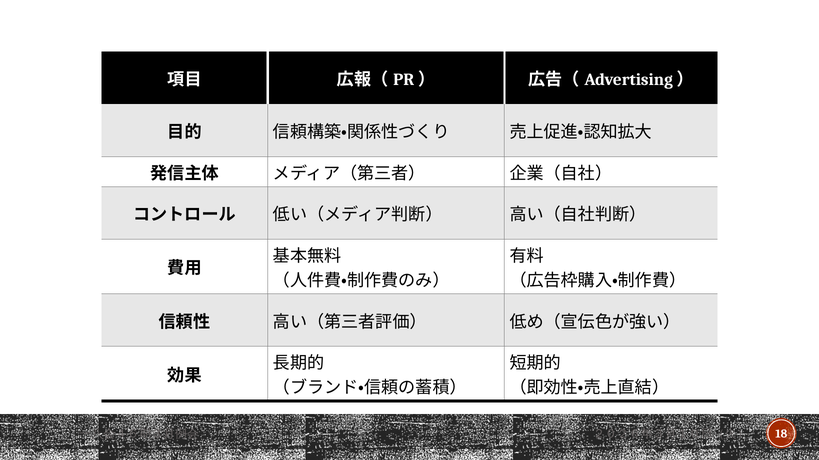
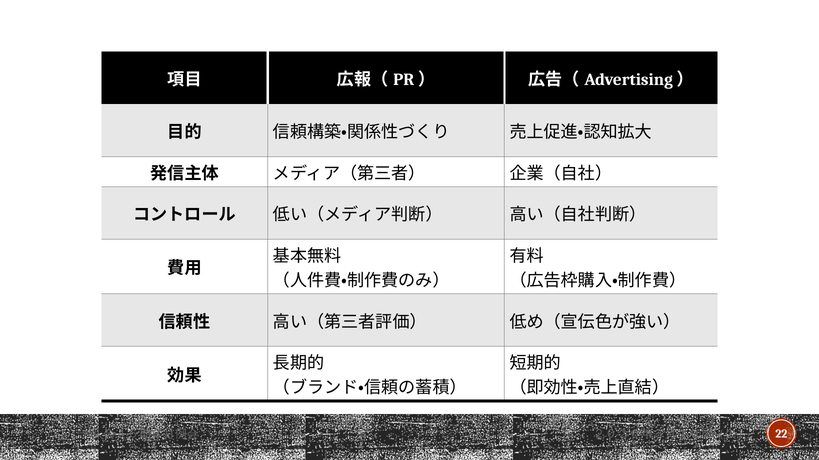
18: 18 -> 22
